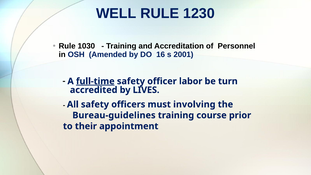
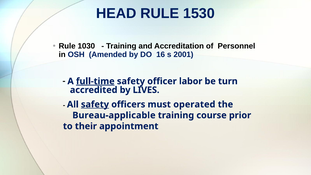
WELL: WELL -> HEAD
1230: 1230 -> 1530
safety at (95, 104) underline: none -> present
involving: involving -> operated
Bureau-guidelines: Bureau-guidelines -> Bureau-applicable
